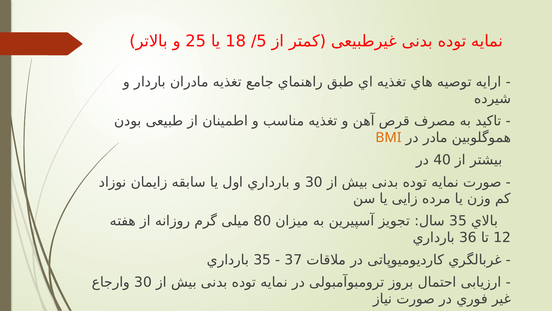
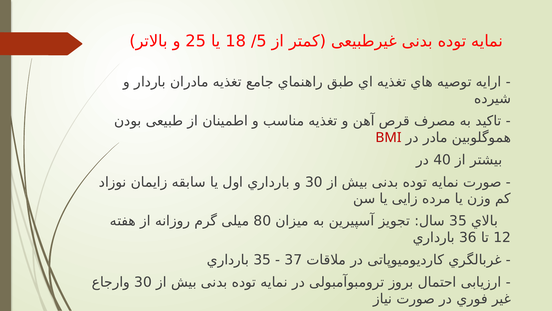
BMI colour: orange -> red
